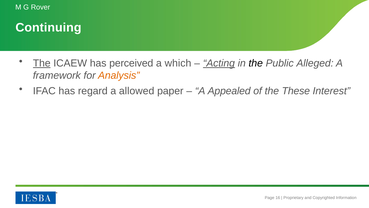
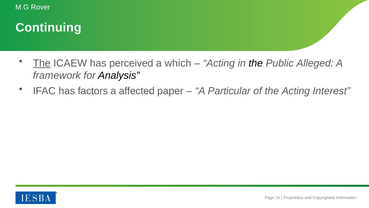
Acting at (219, 63) underline: present -> none
Analysis colour: orange -> black
regard: regard -> factors
allowed: allowed -> affected
Appealed: Appealed -> Particular
the These: These -> Acting
